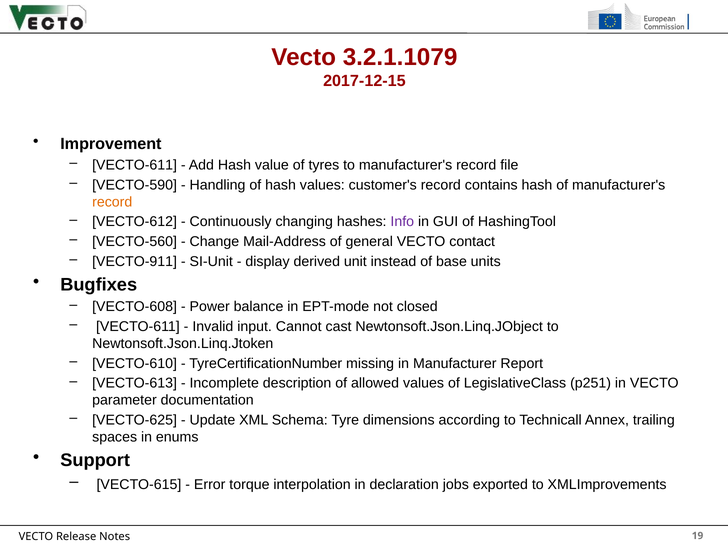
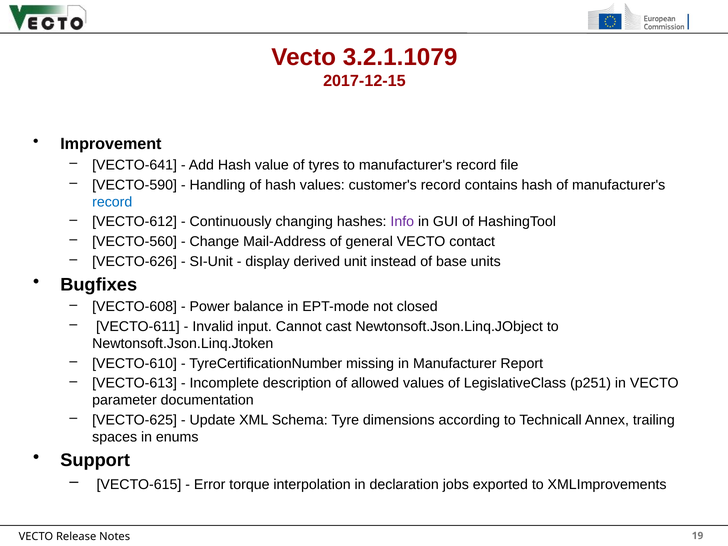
VECTO-611 at (135, 165): VECTO-611 -> VECTO-641
record at (112, 202) colour: orange -> blue
VECTO-911: VECTO-911 -> VECTO-626
